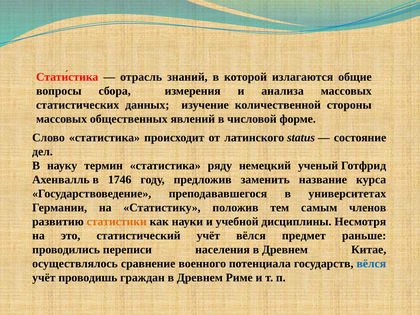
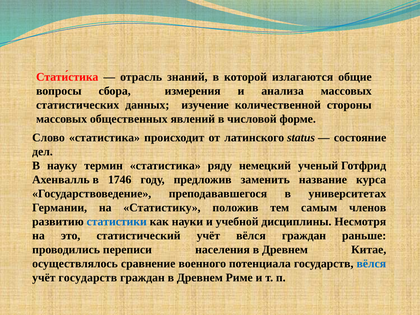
статистики colour: orange -> blue
вёлся предмет: предмет -> граждан
учёт проводишь: проводишь -> государств
